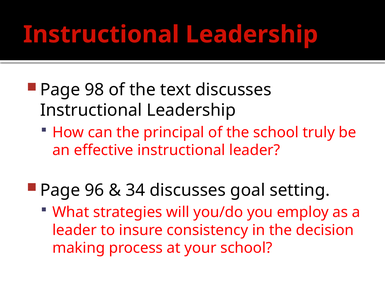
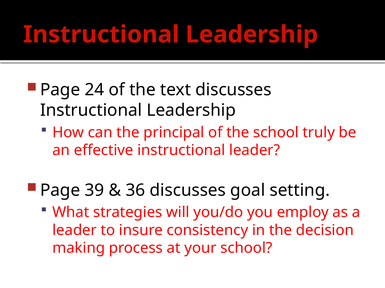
98: 98 -> 24
96: 96 -> 39
34: 34 -> 36
